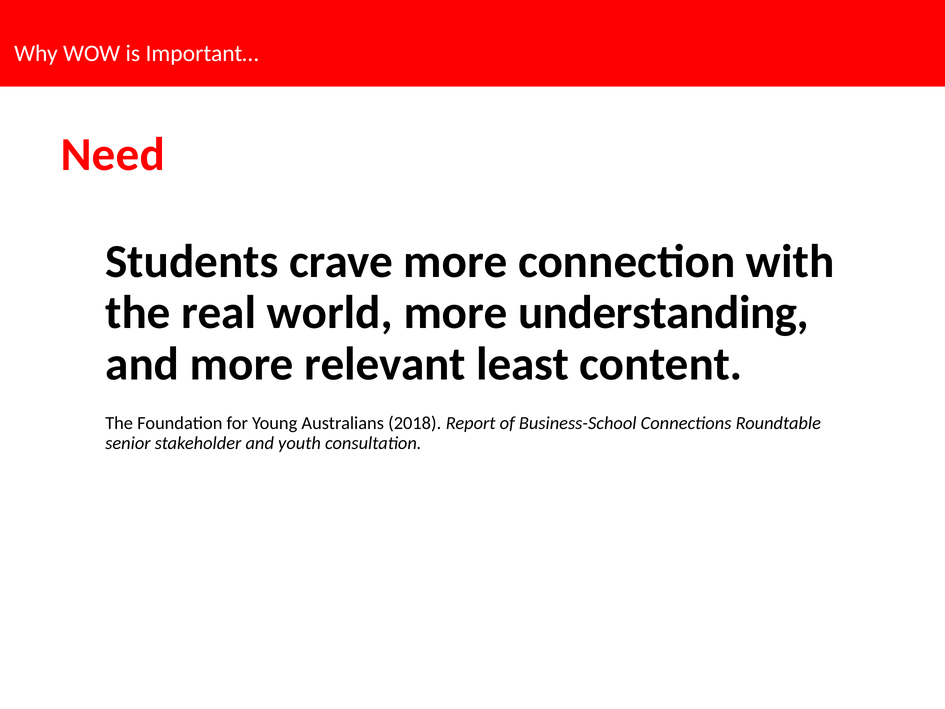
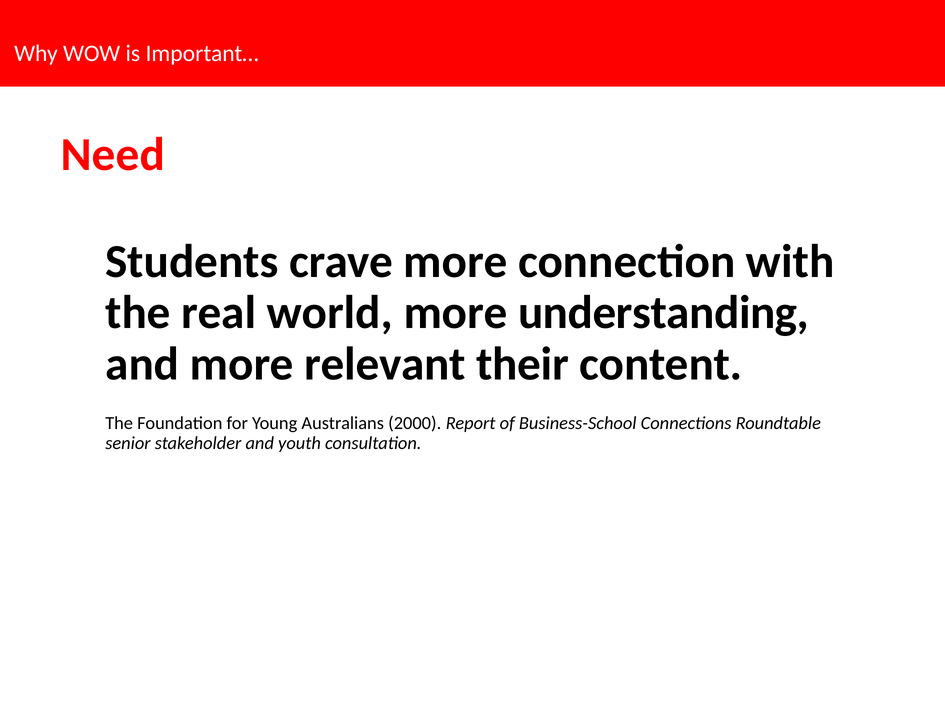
least: least -> their
2018: 2018 -> 2000
